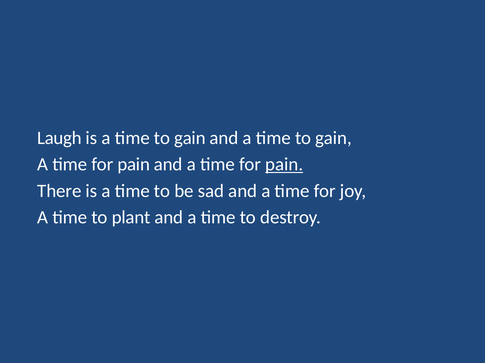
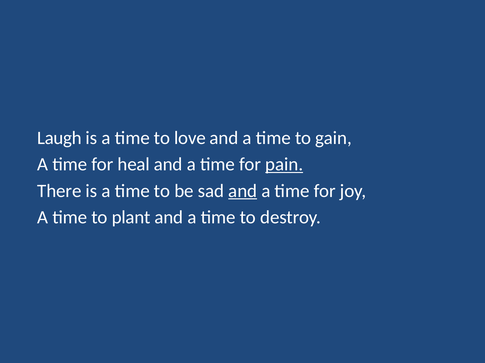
gain at (190, 138): gain -> love
pain at (134, 165): pain -> heal
and at (243, 191) underline: none -> present
